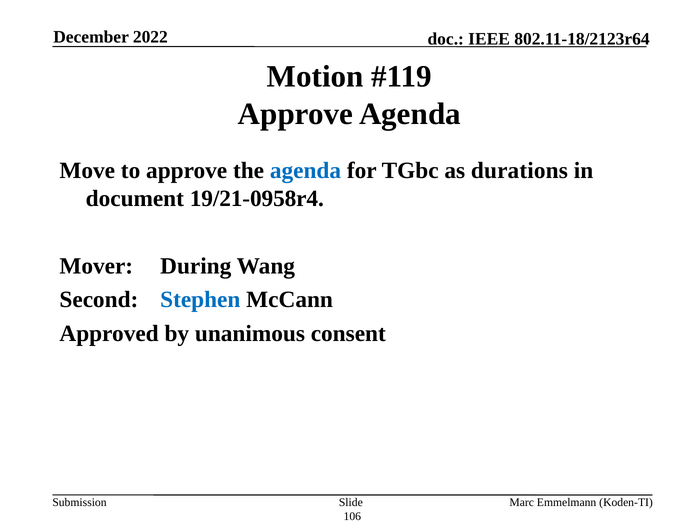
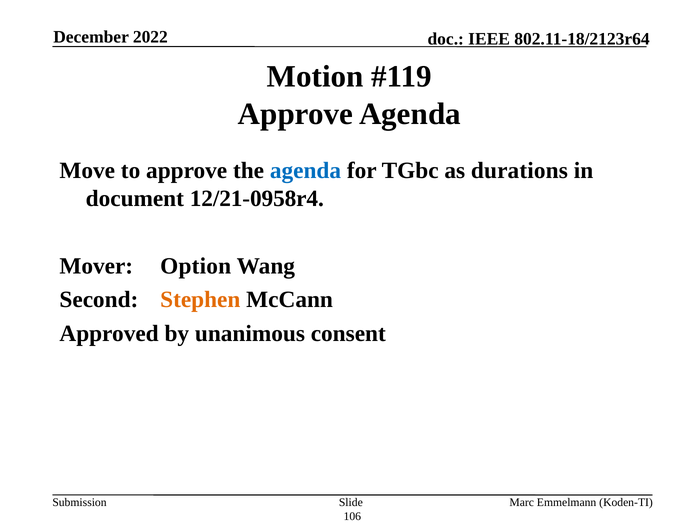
19/21-0958r4: 19/21-0958r4 -> 12/21-0958r4
During: During -> Option
Stephen colour: blue -> orange
